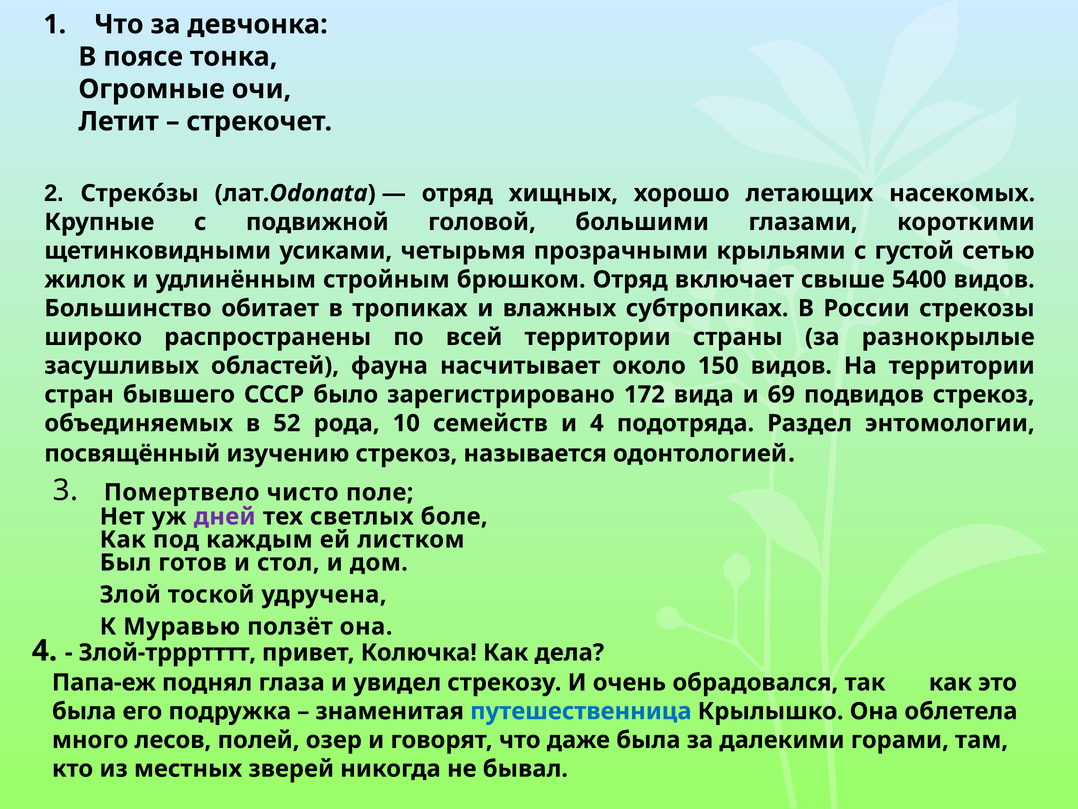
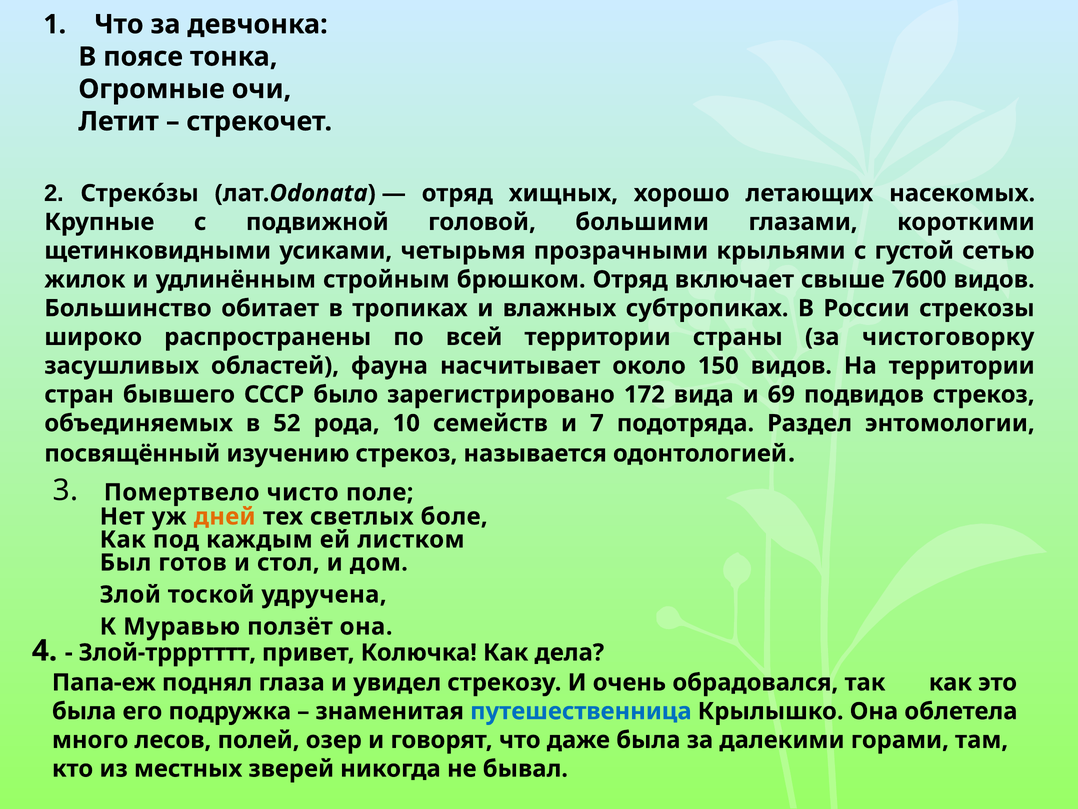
5400: 5400 -> 7600
разнокрылые: разнокрылые -> чистоговорку
и 4: 4 -> 7
дней colour: purple -> orange
